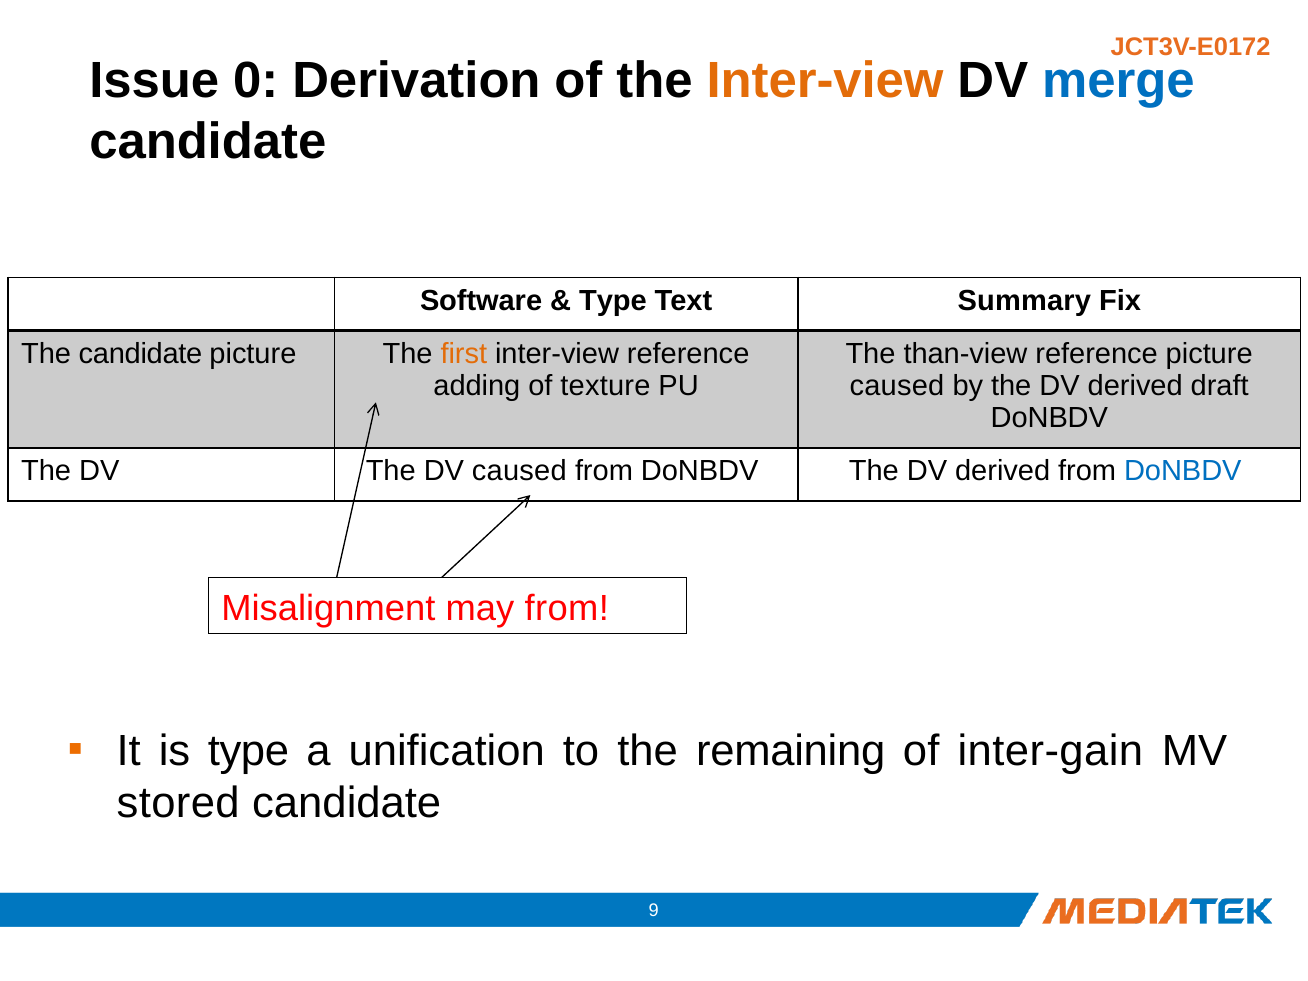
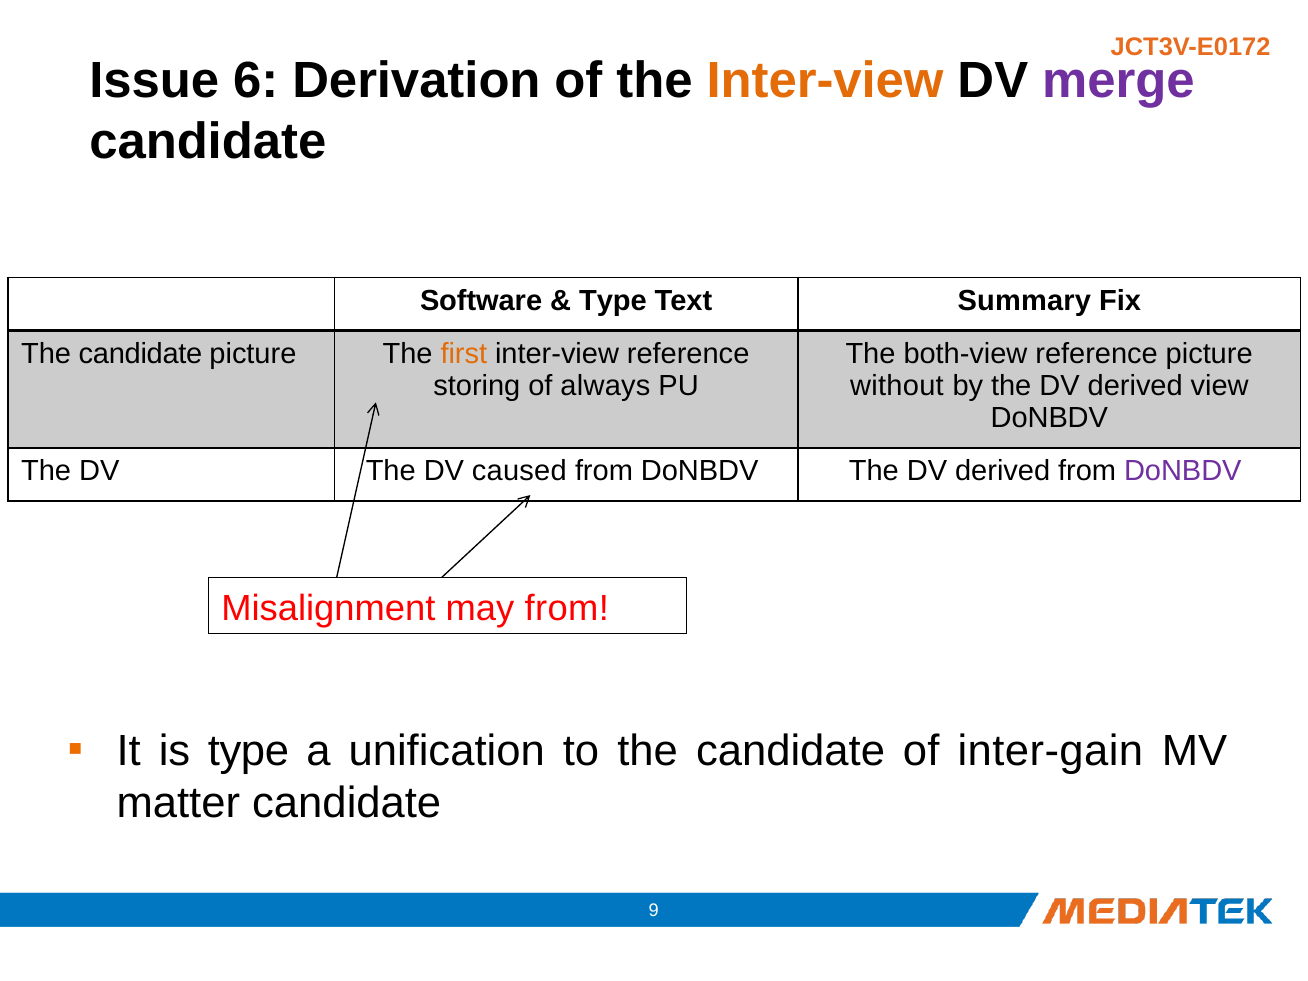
0: 0 -> 6
merge colour: blue -> purple
than-view: than-view -> both-view
adding: adding -> storing
texture: texture -> always
caused at (897, 386): caused -> without
draft: draft -> view
DoNBDV at (1183, 471) colour: blue -> purple
to the remaining: remaining -> candidate
stored: stored -> matter
